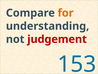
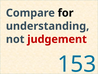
for colour: orange -> black
